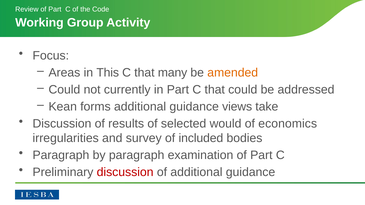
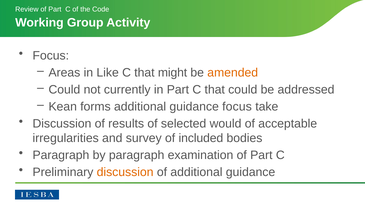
This: This -> Like
many: many -> might
guidance views: views -> focus
economics: economics -> acceptable
discussion at (125, 172) colour: red -> orange
